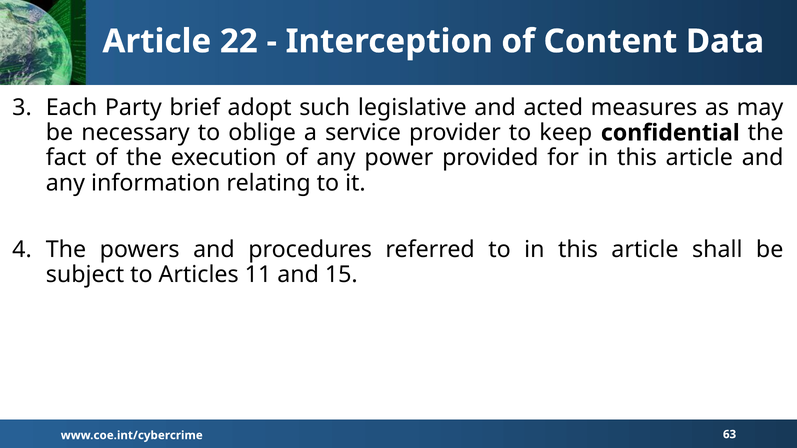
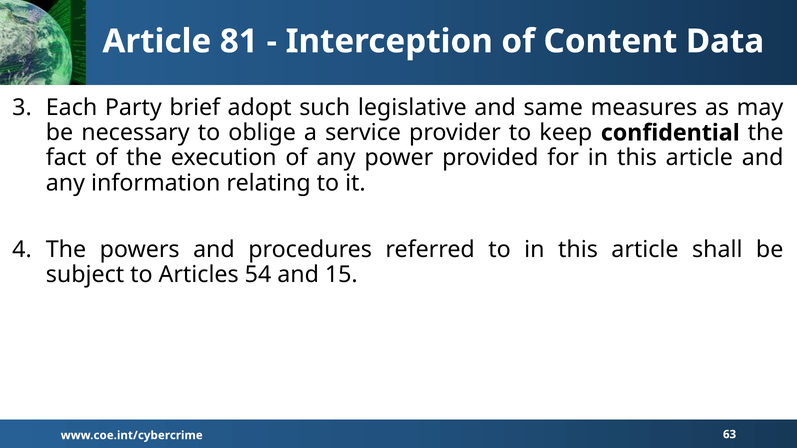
22: 22 -> 81
acted: acted -> same
11: 11 -> 54
